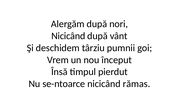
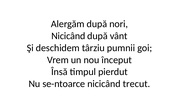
rămas: rămas -> trecut
